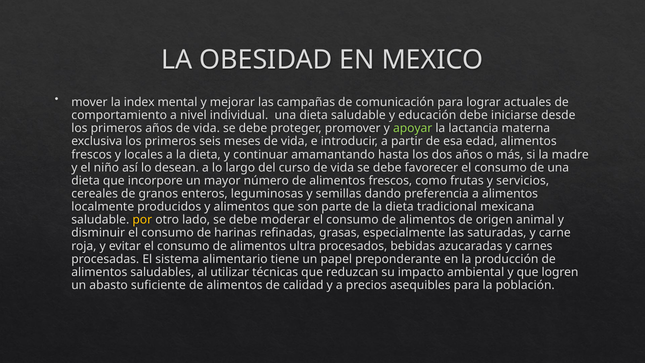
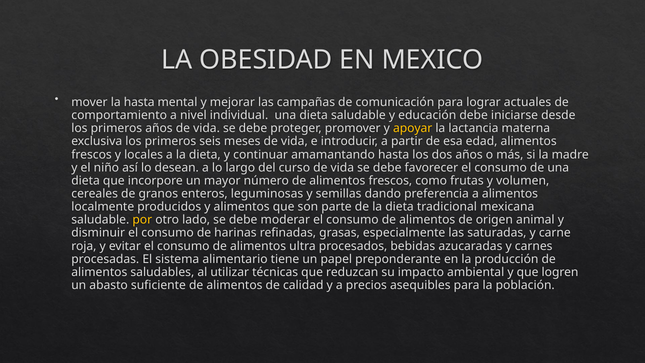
la index: index -> hasta
apoyar colour: light green -> yellow
servicios: servicios -> volumen
